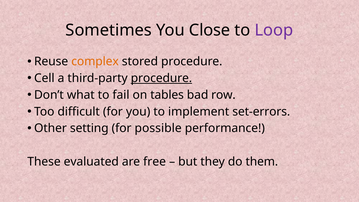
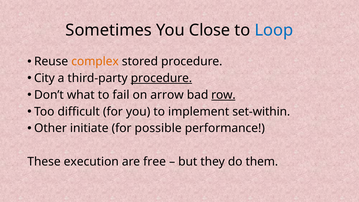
Loop colour: purple -> blue
Cell: Cell -> City
tables: tables -> arrow
row underline: none -> present
set-errors: set-errors -> set-within
setting: setting -> initiate
evaluated: evaluated -> execution
